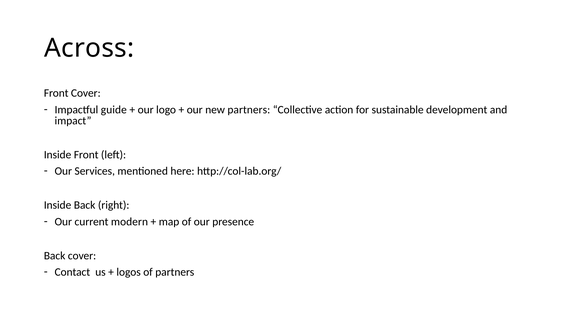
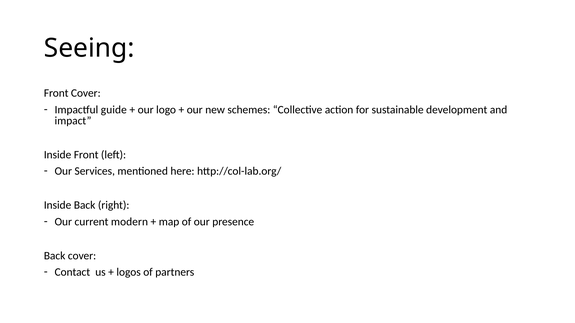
Across: Across -> Seeing
new partners: partners -> schemes
